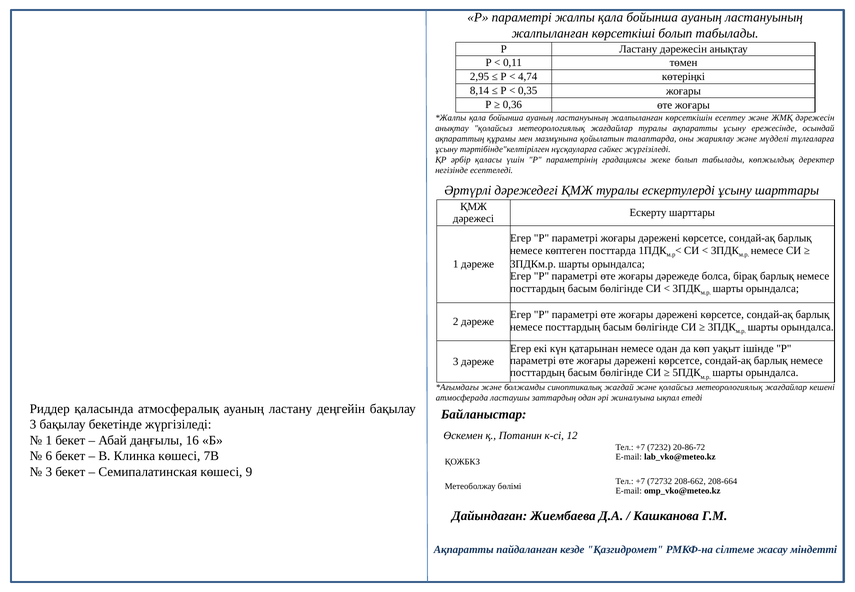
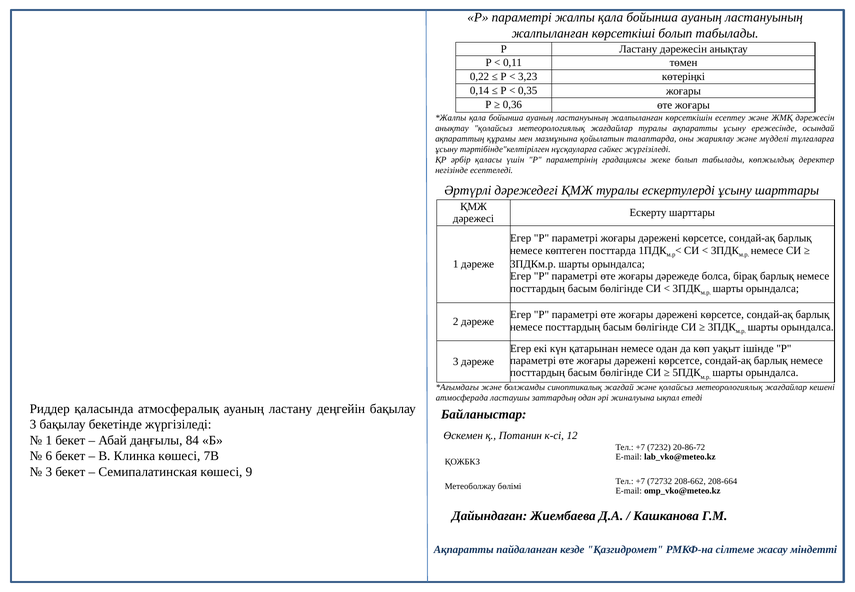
2,95: 2,95 -> 0,22
4,74: 4,74 -> 3,23
8,14: 8,14 -> 0,14
16: 16 -> 84
